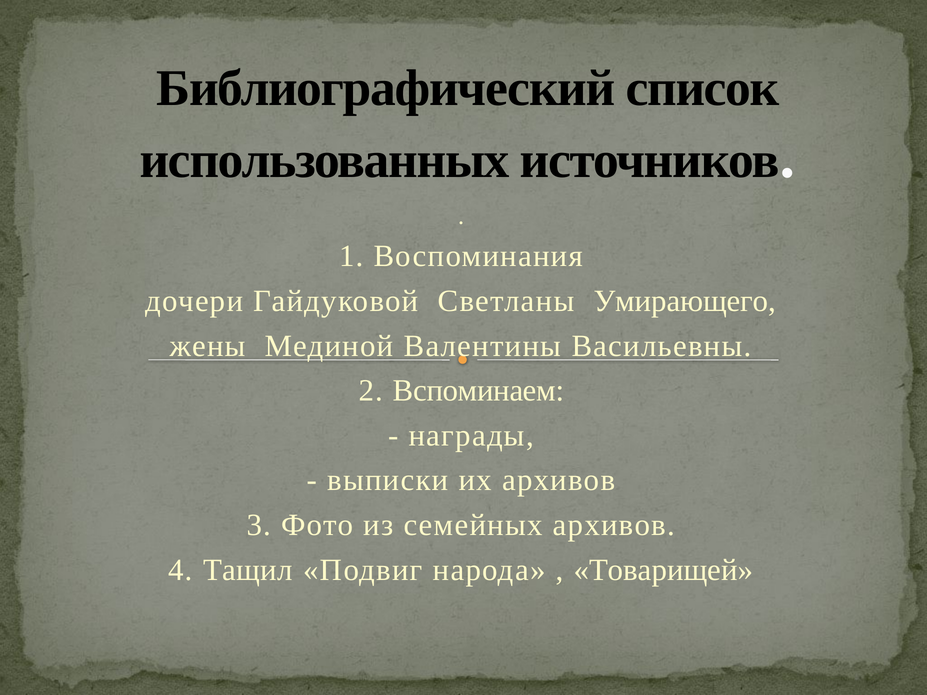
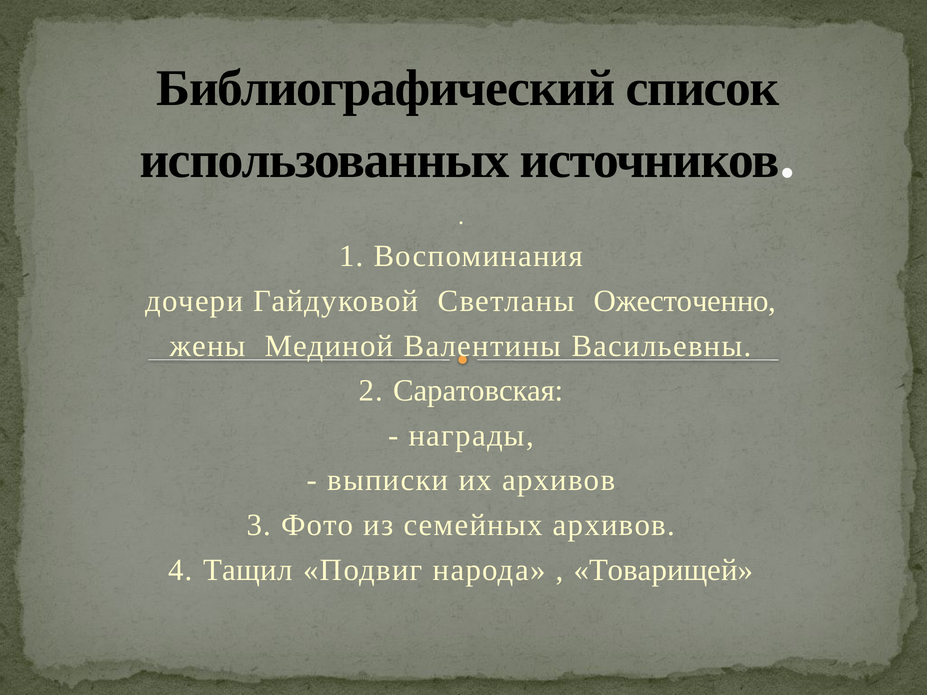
Умирающего: Умирающего -> Ожесточенно
Вспоминаем: Вспоминаем -> Саратовская
